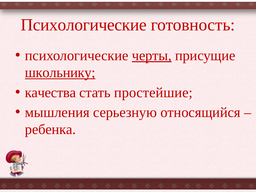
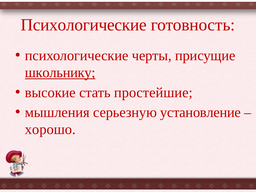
черты underline: present -> none
качества: качества -> высокие
относящийся: относящийся -> установление
ребенка: ребенка -> хорошо
